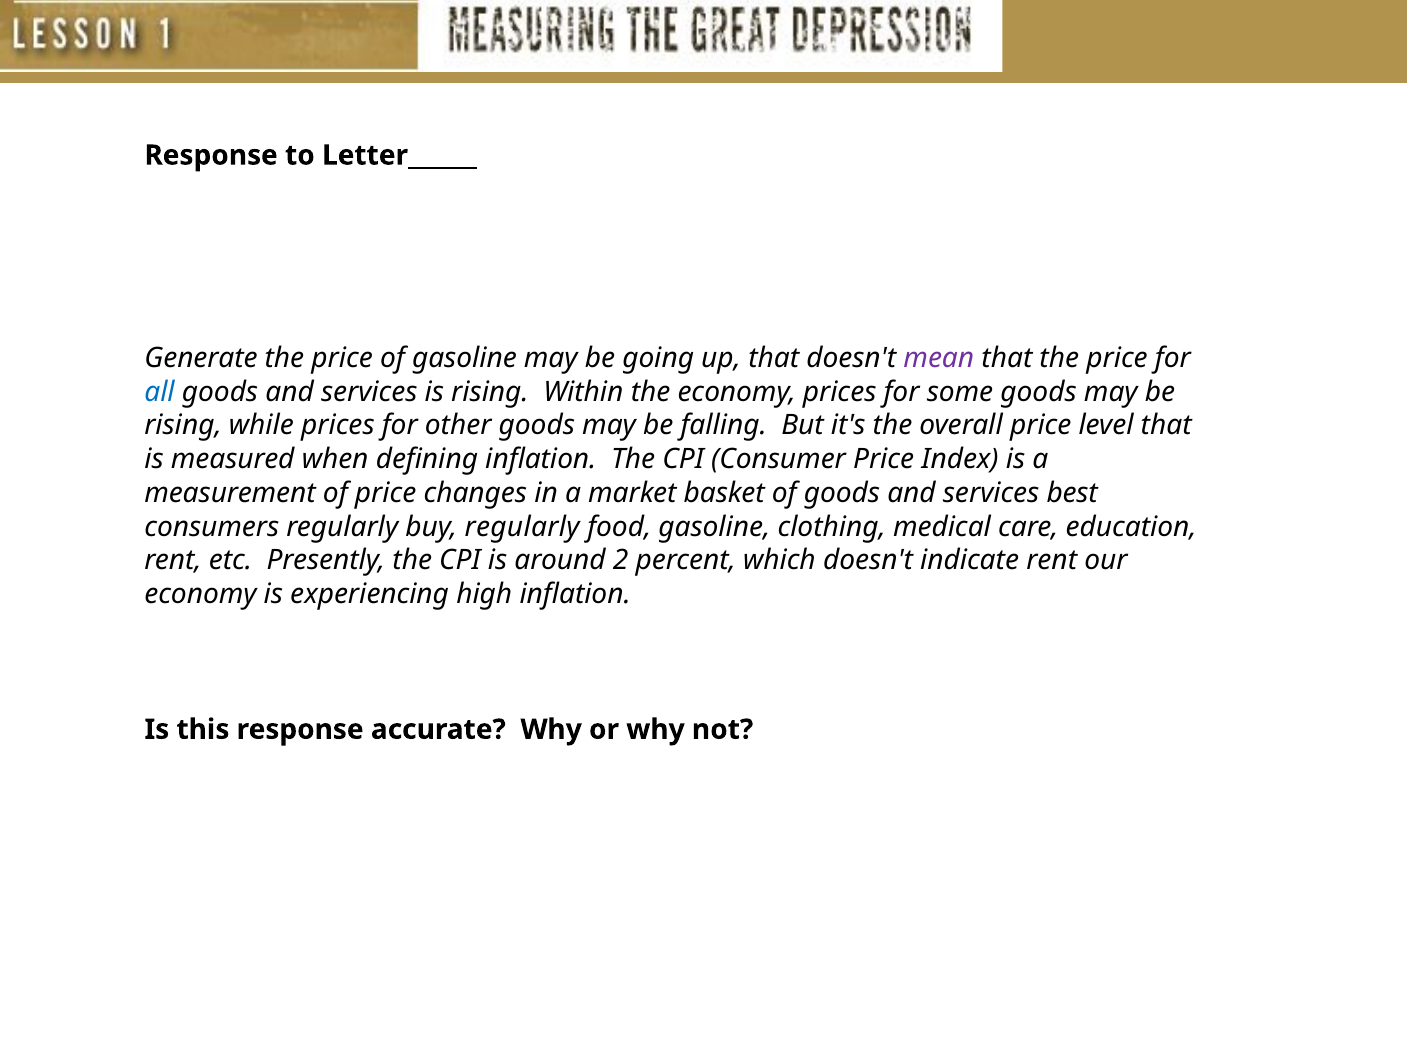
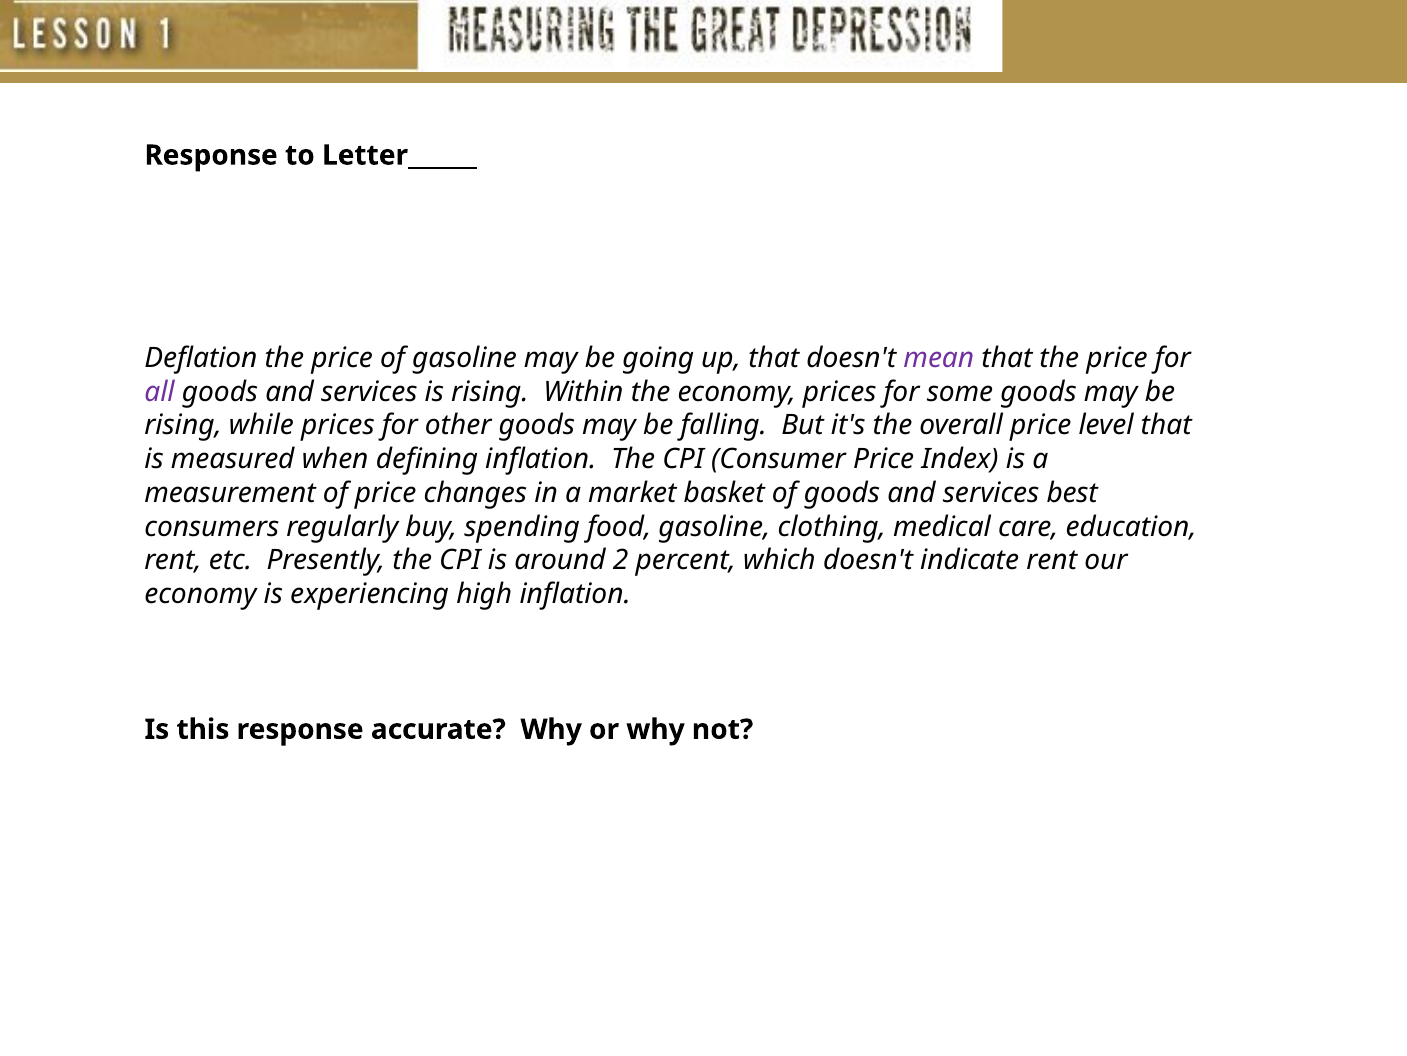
Generate: Generate -> Deflation
all colour: blue -> purple
buy regularly: regularly -> spending
